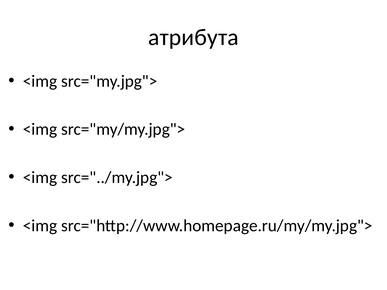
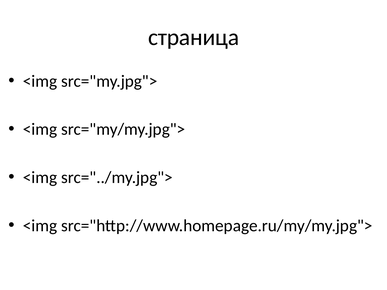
атрибута: атрибута -> страница
